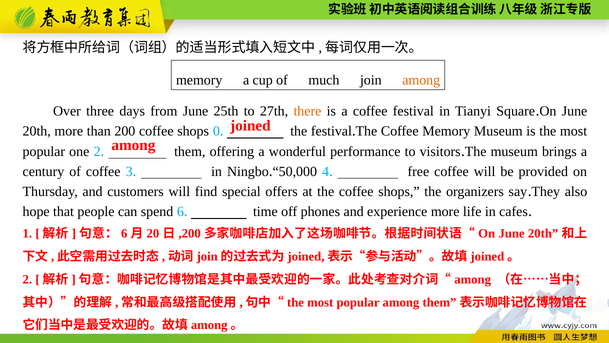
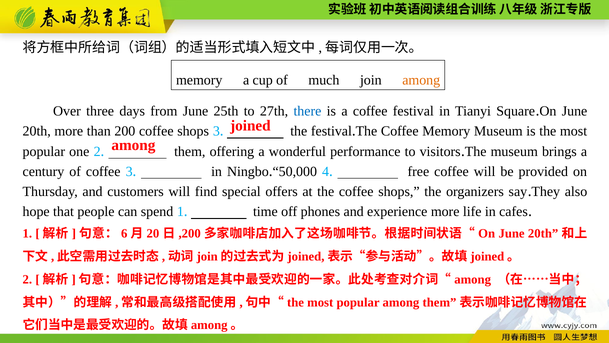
there colour: orange -> blue
shops 0: 0 -> 3
spend 6: 6 -> 1
